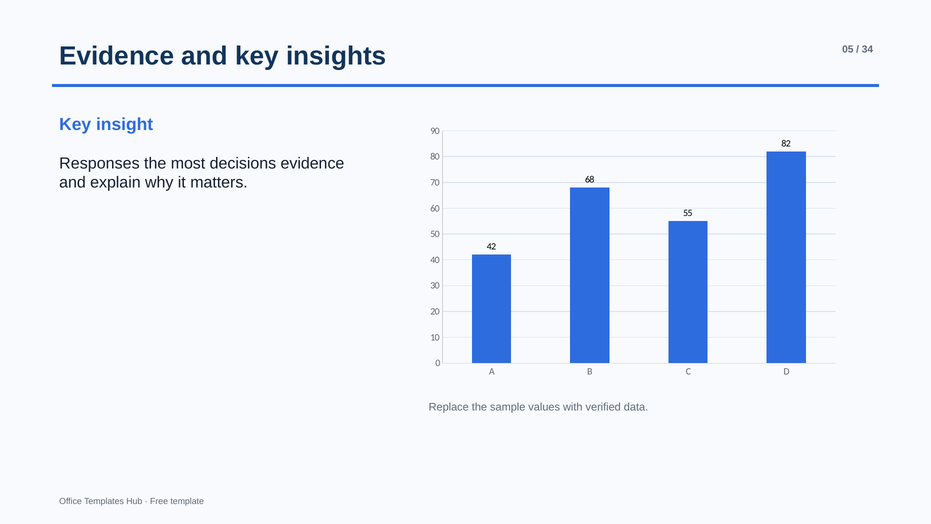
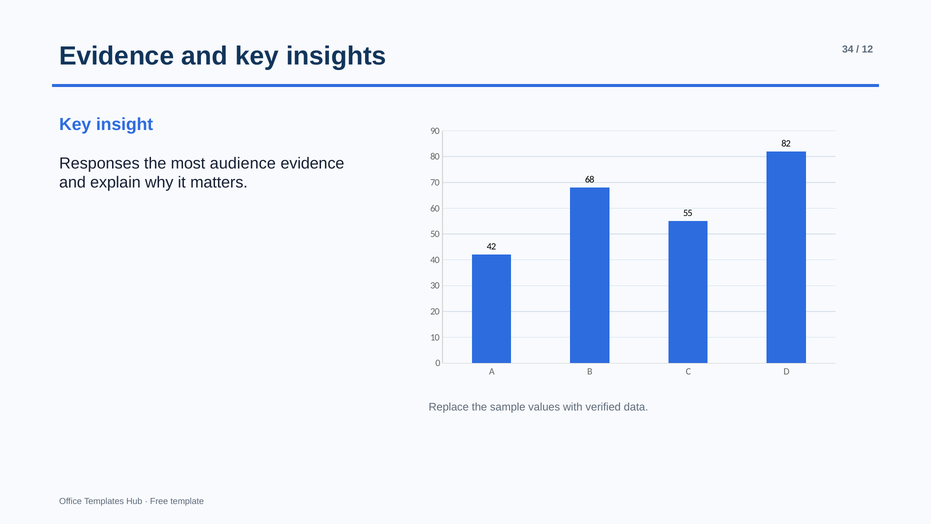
05: 05 -> 34
34: 34 -> 12
decisions: decisions -> audience
